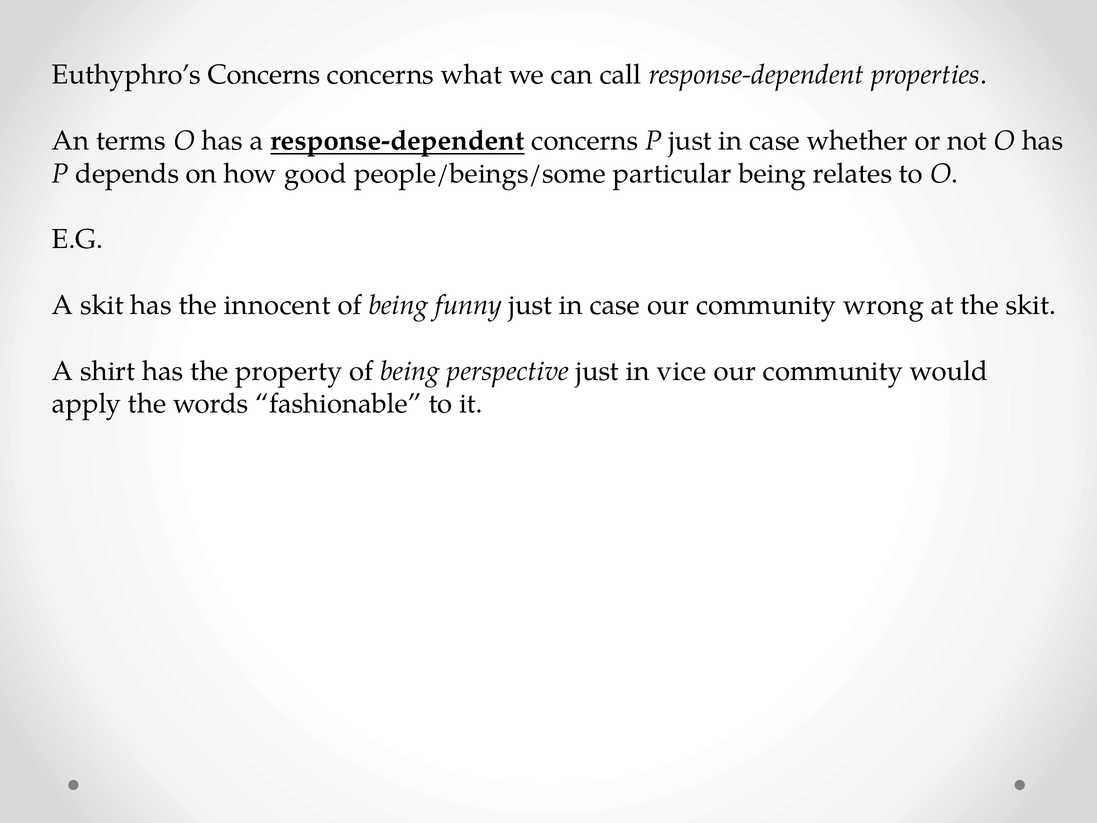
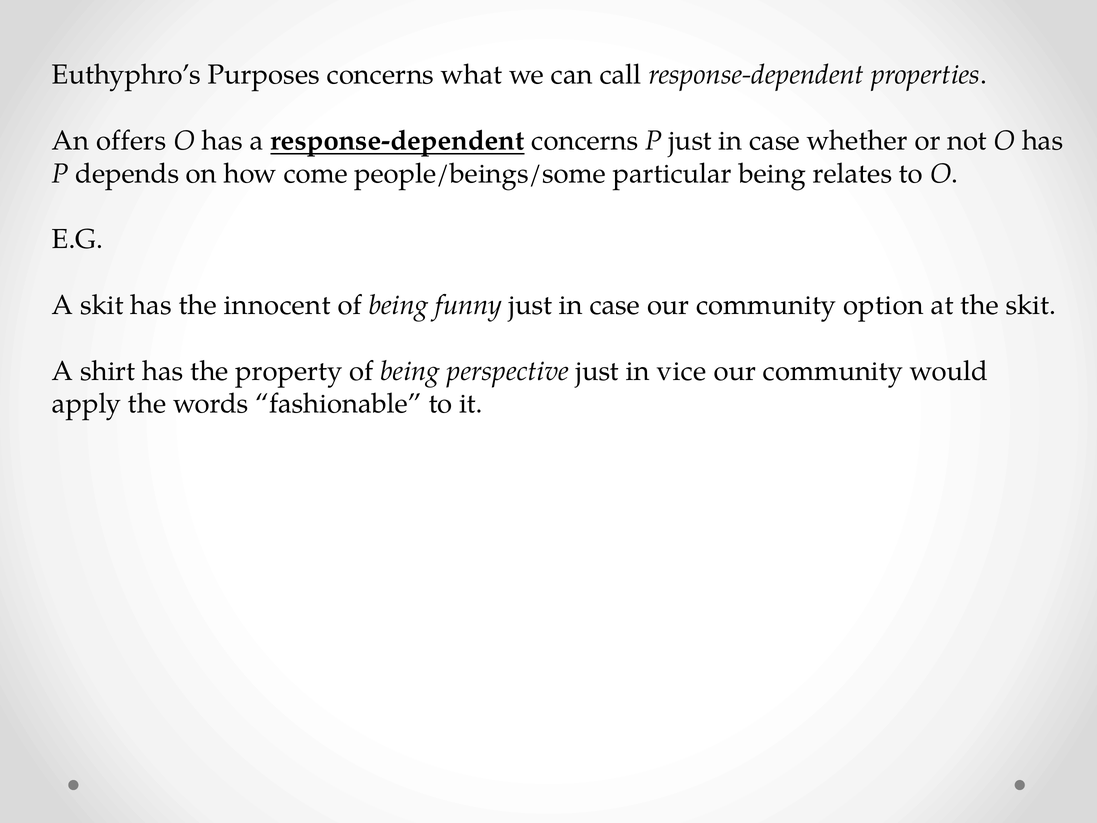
Euthyphro’s Concerns: Concerns -> Purposes
terms: terms -> offers
good: good -> come
wrong: wrong -> option
